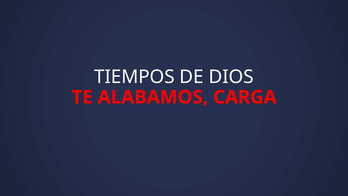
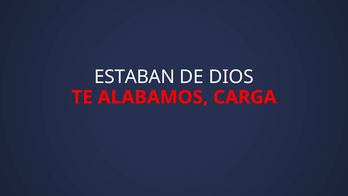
TIEMPOS: TIEMPOS -> ESTABAN
